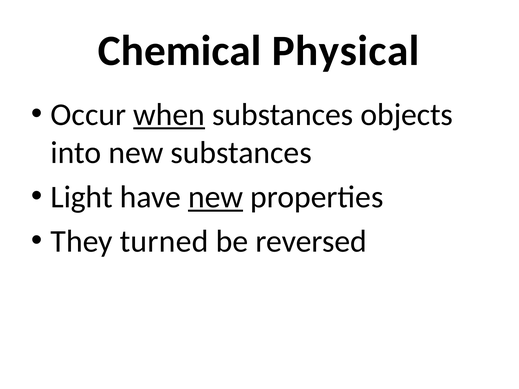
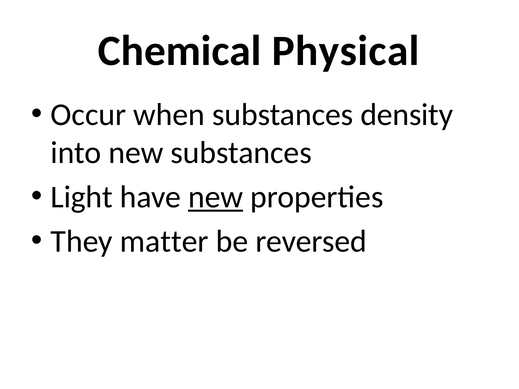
when underline: present -> none
objects: objects -> density
turned: turned -> matter
